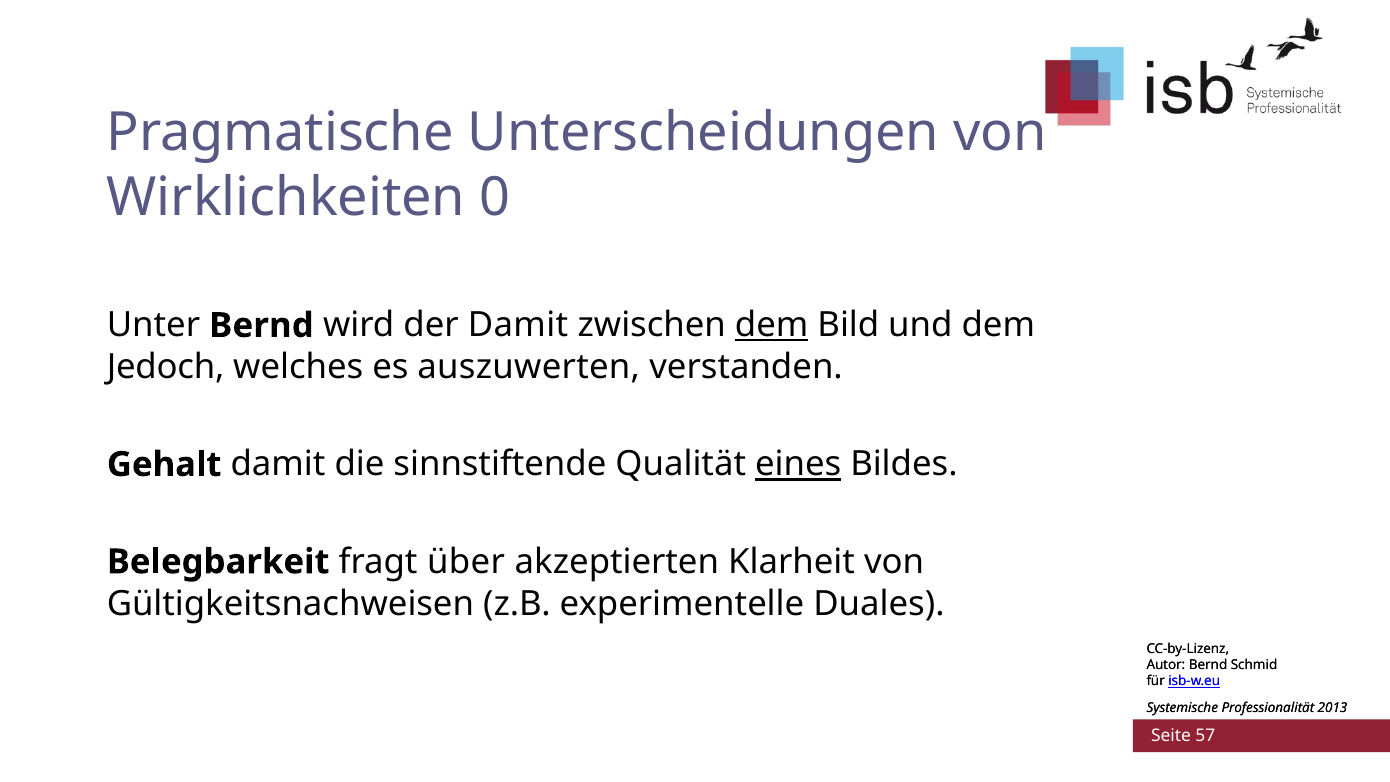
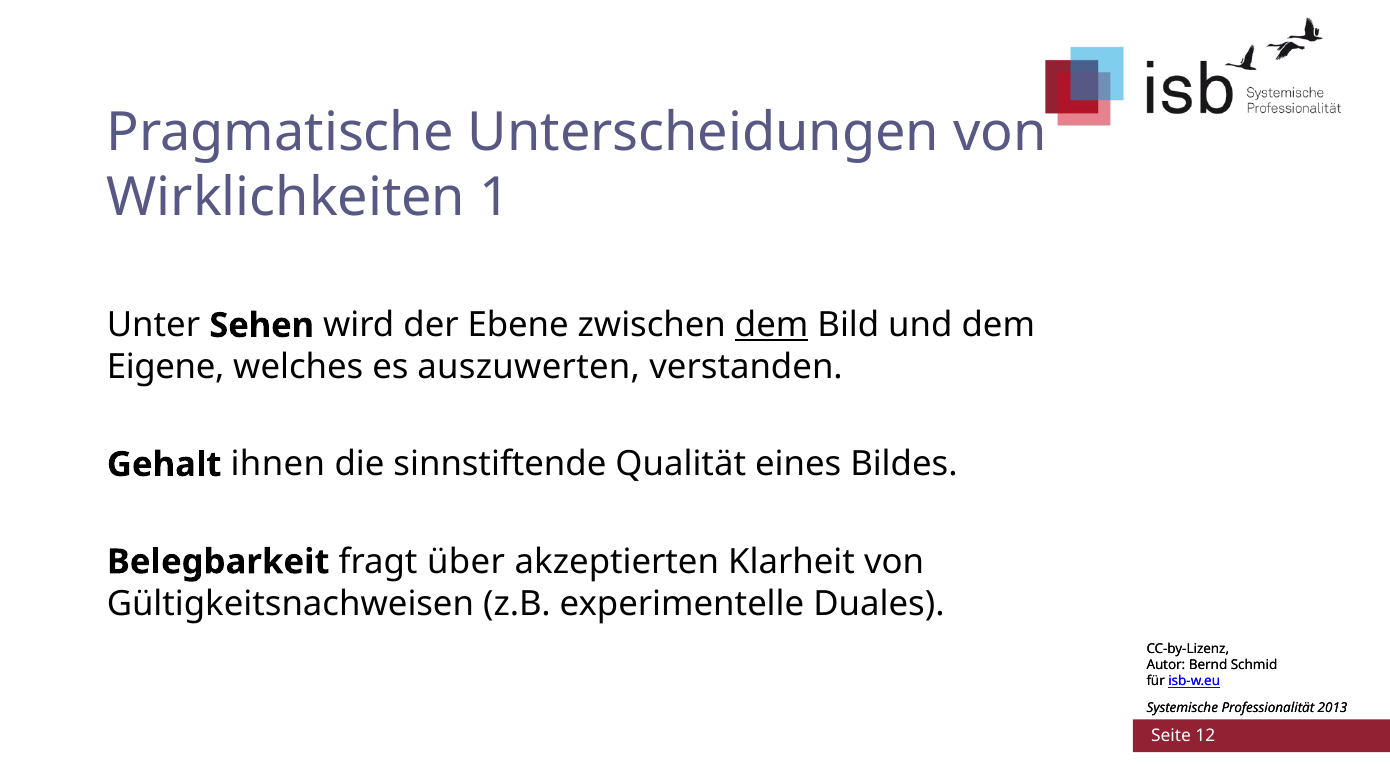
0: 0 -> 1
Unter Bernd: Bernd -> Sehen
der Damit: Damit -> Ebene
Jedoch: Jedoch -> Eigene
Gehalt damit: damit -> ihnen
eines underline: present -> none
57: 57 -> 12
